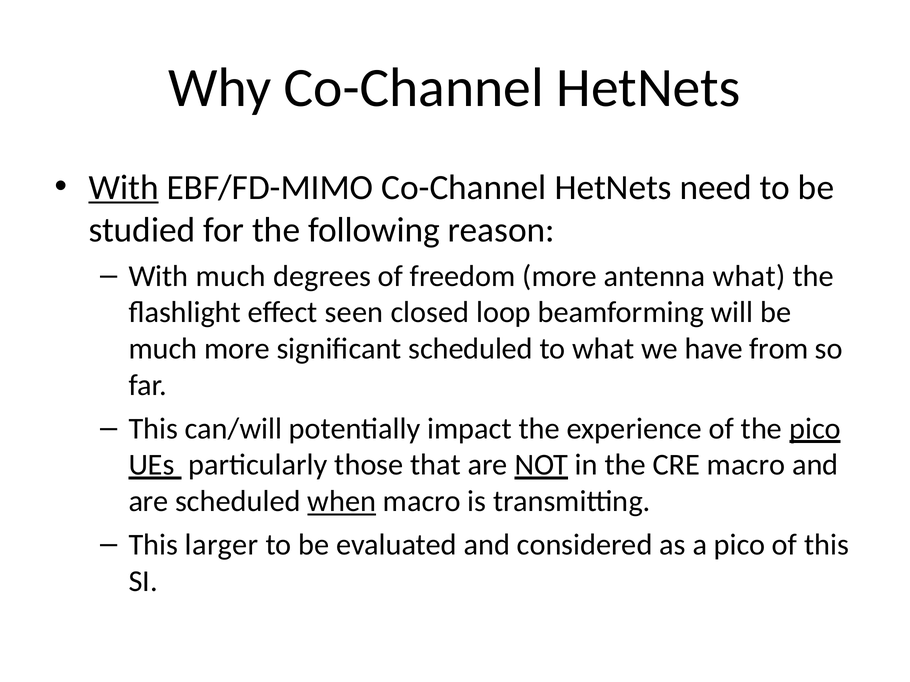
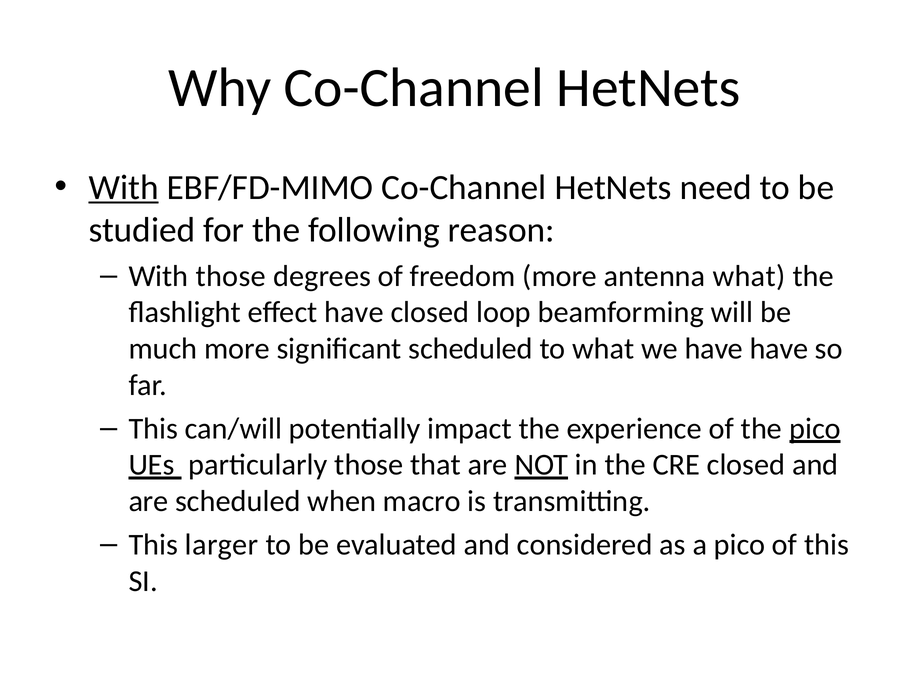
With much: much -> those
effect seen: seen -> have
have from: from -> have
CRE macro: macro -> closed
when underline: present -> none
